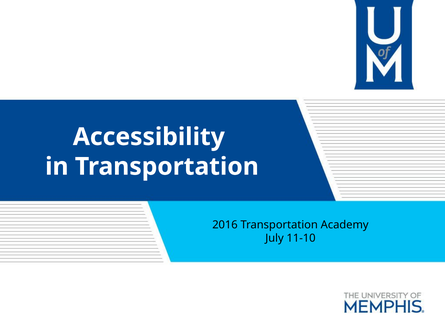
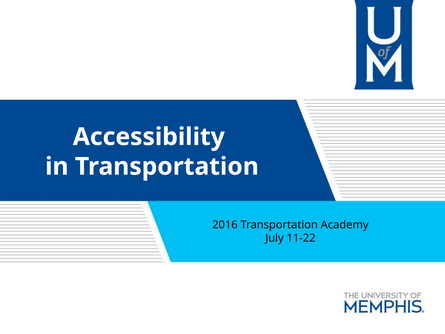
11-10: 11-10 -> 11-22
